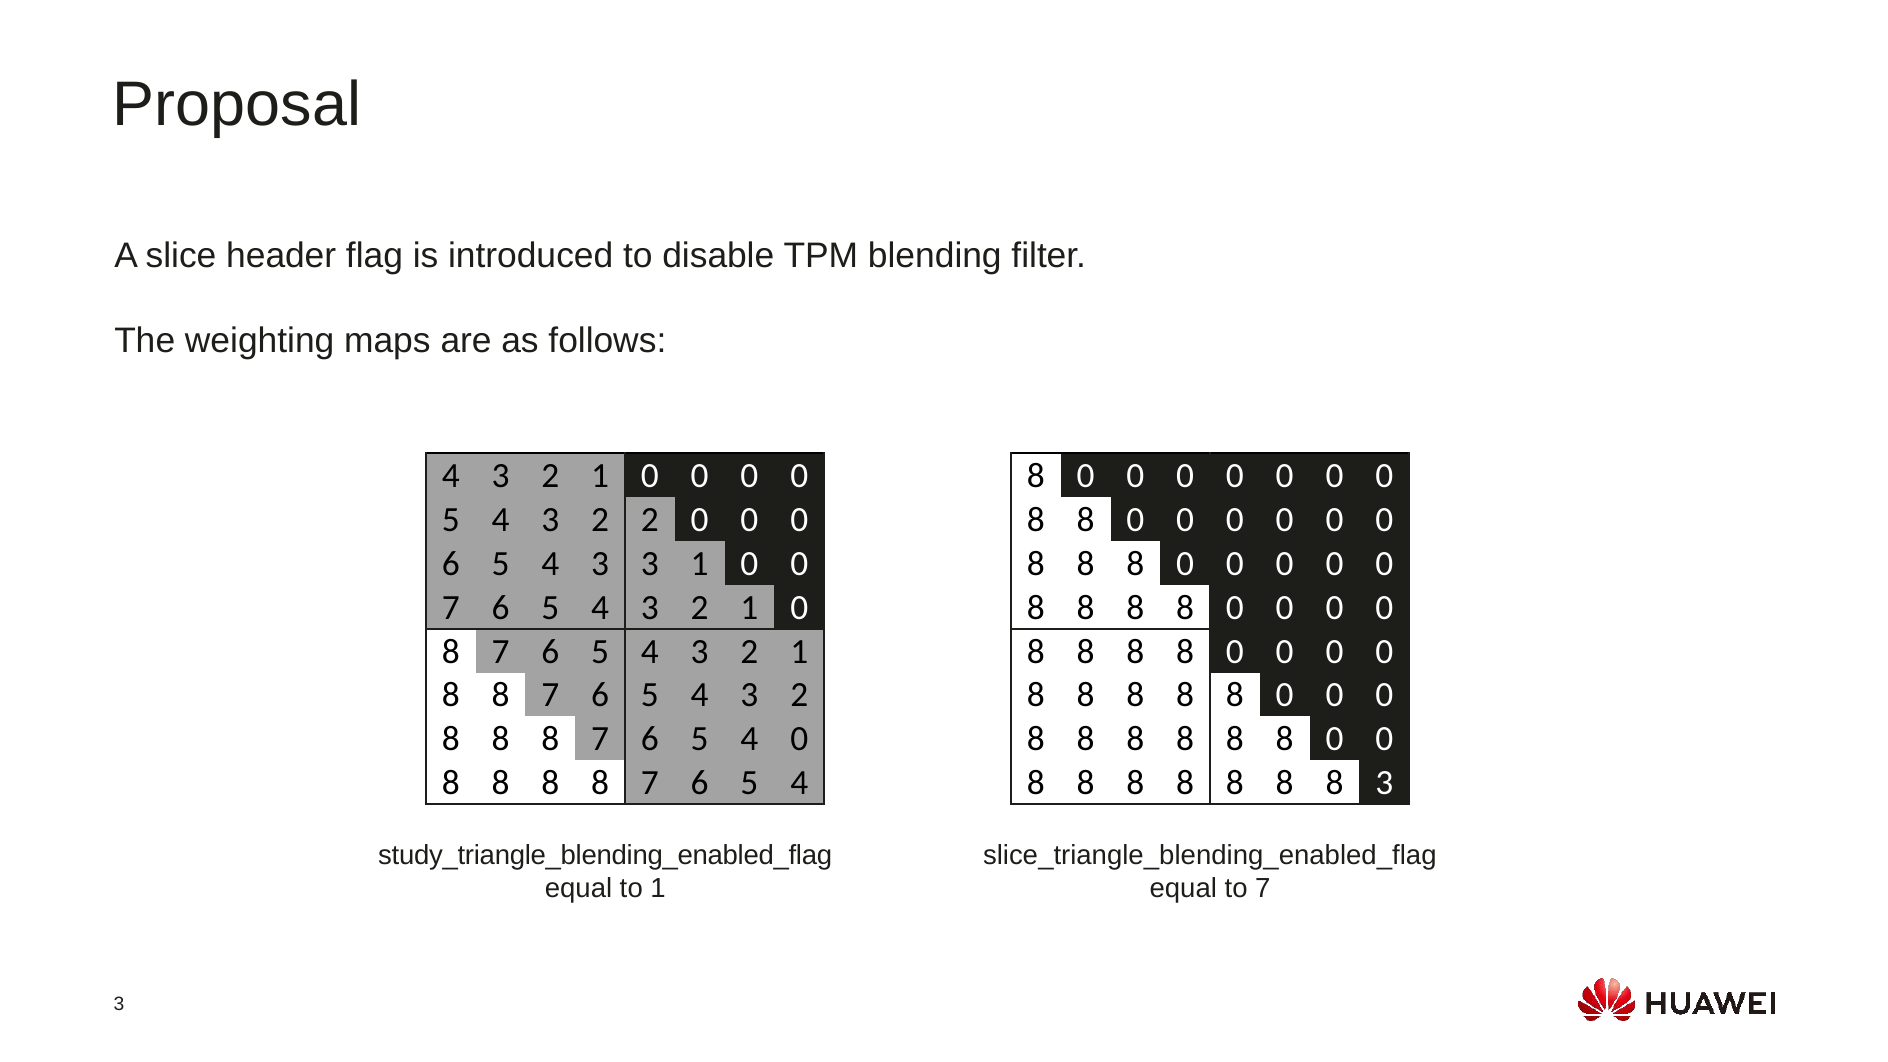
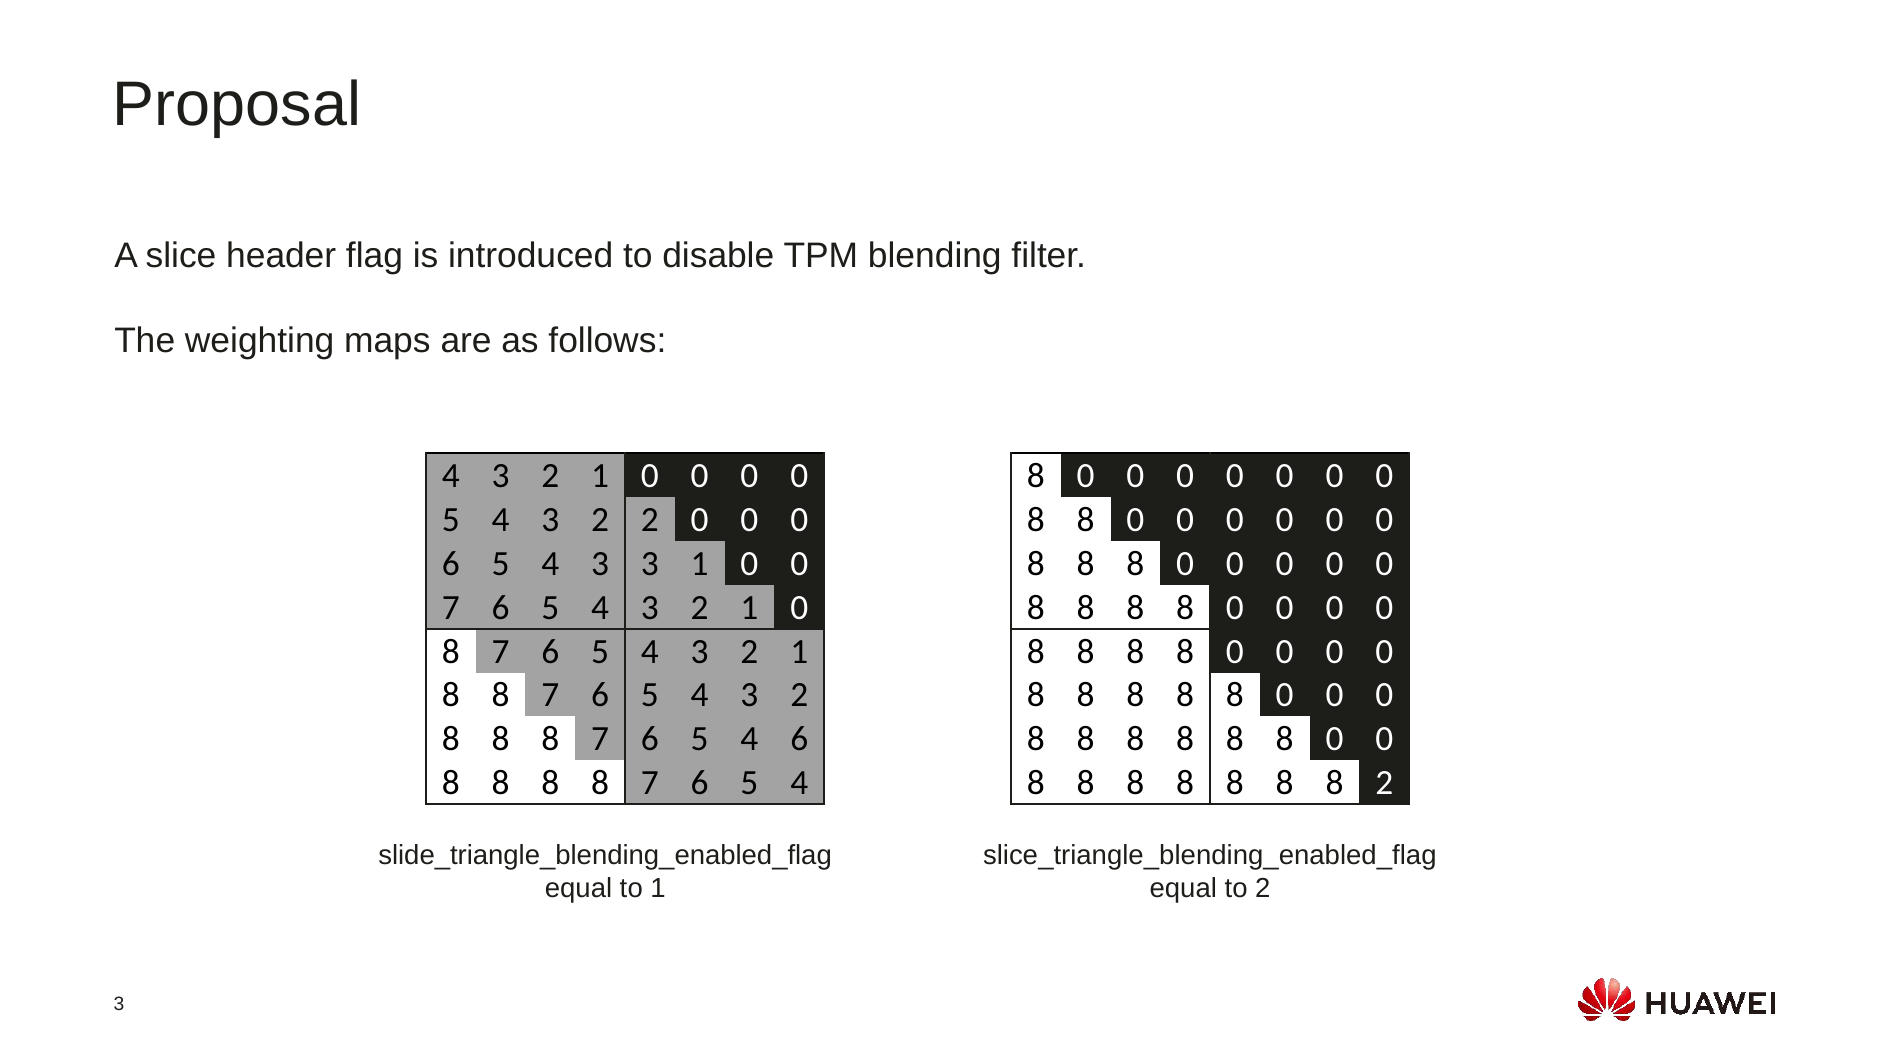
4 0: 0 -> 6
8 3: 3 -> 2
study_triangle_blending_enabled_flag: study_triangle_blending_enabled_flag -> slide_triangle_blending_enabled_flag
to 7: 7 -> 2
